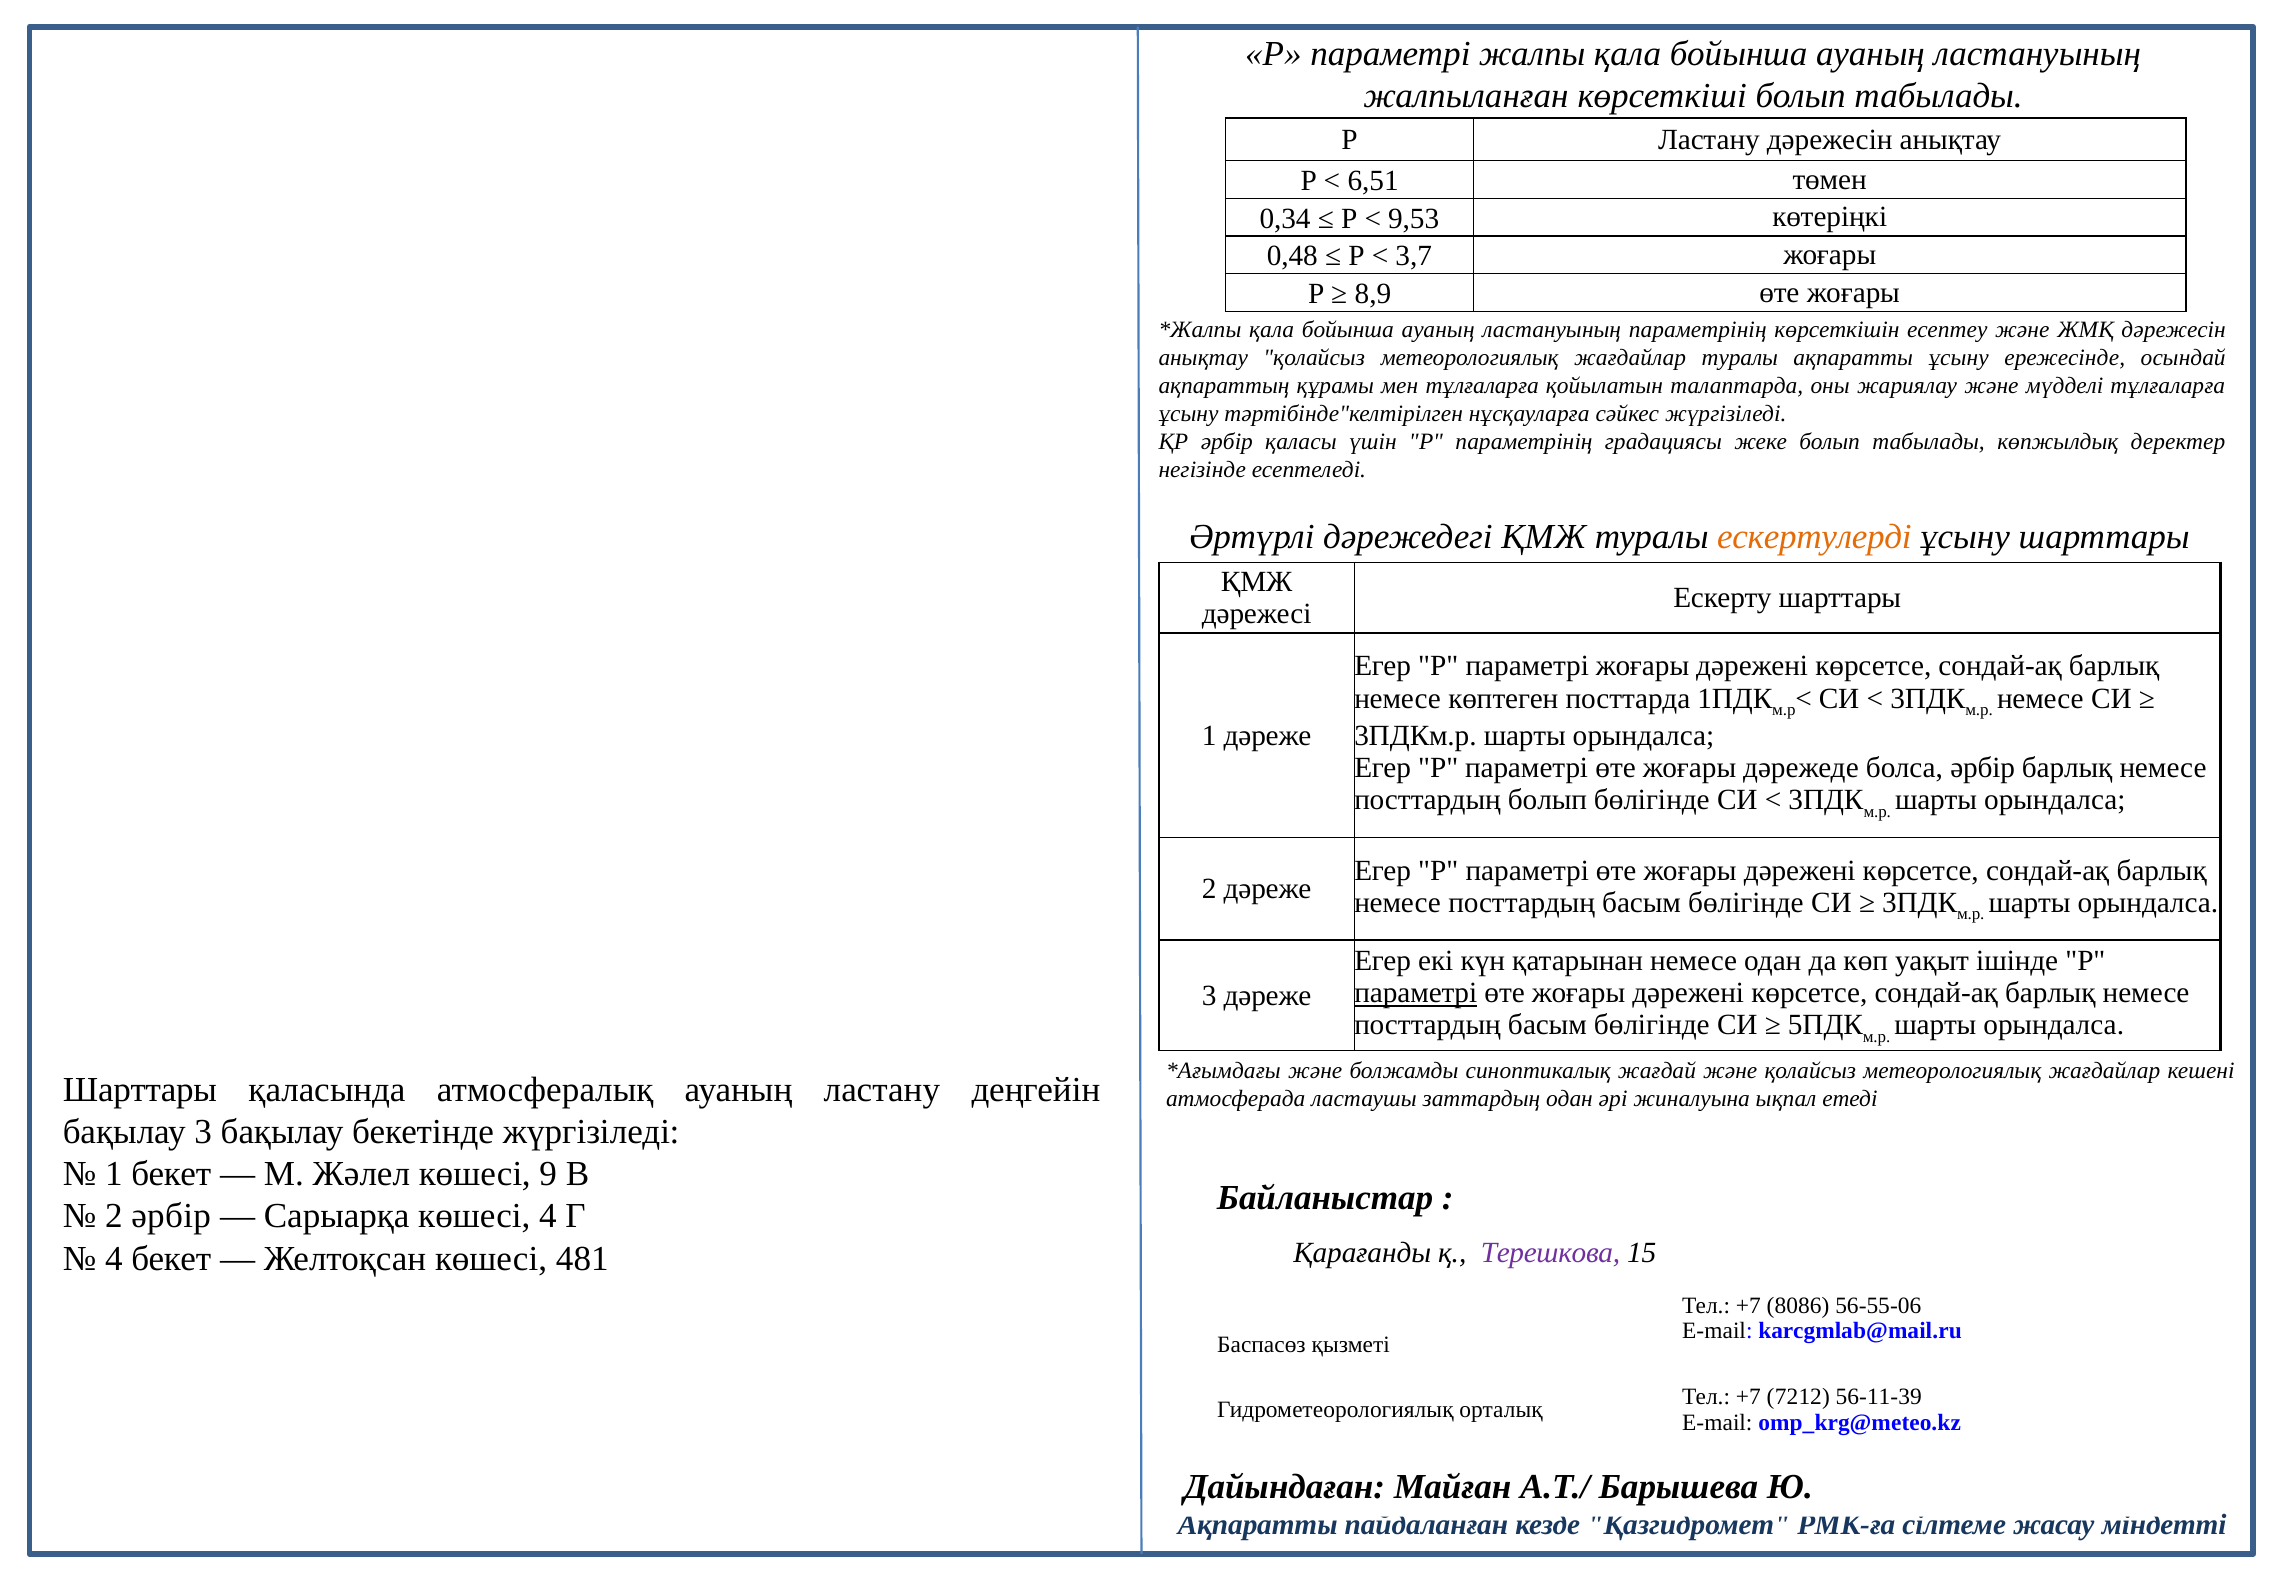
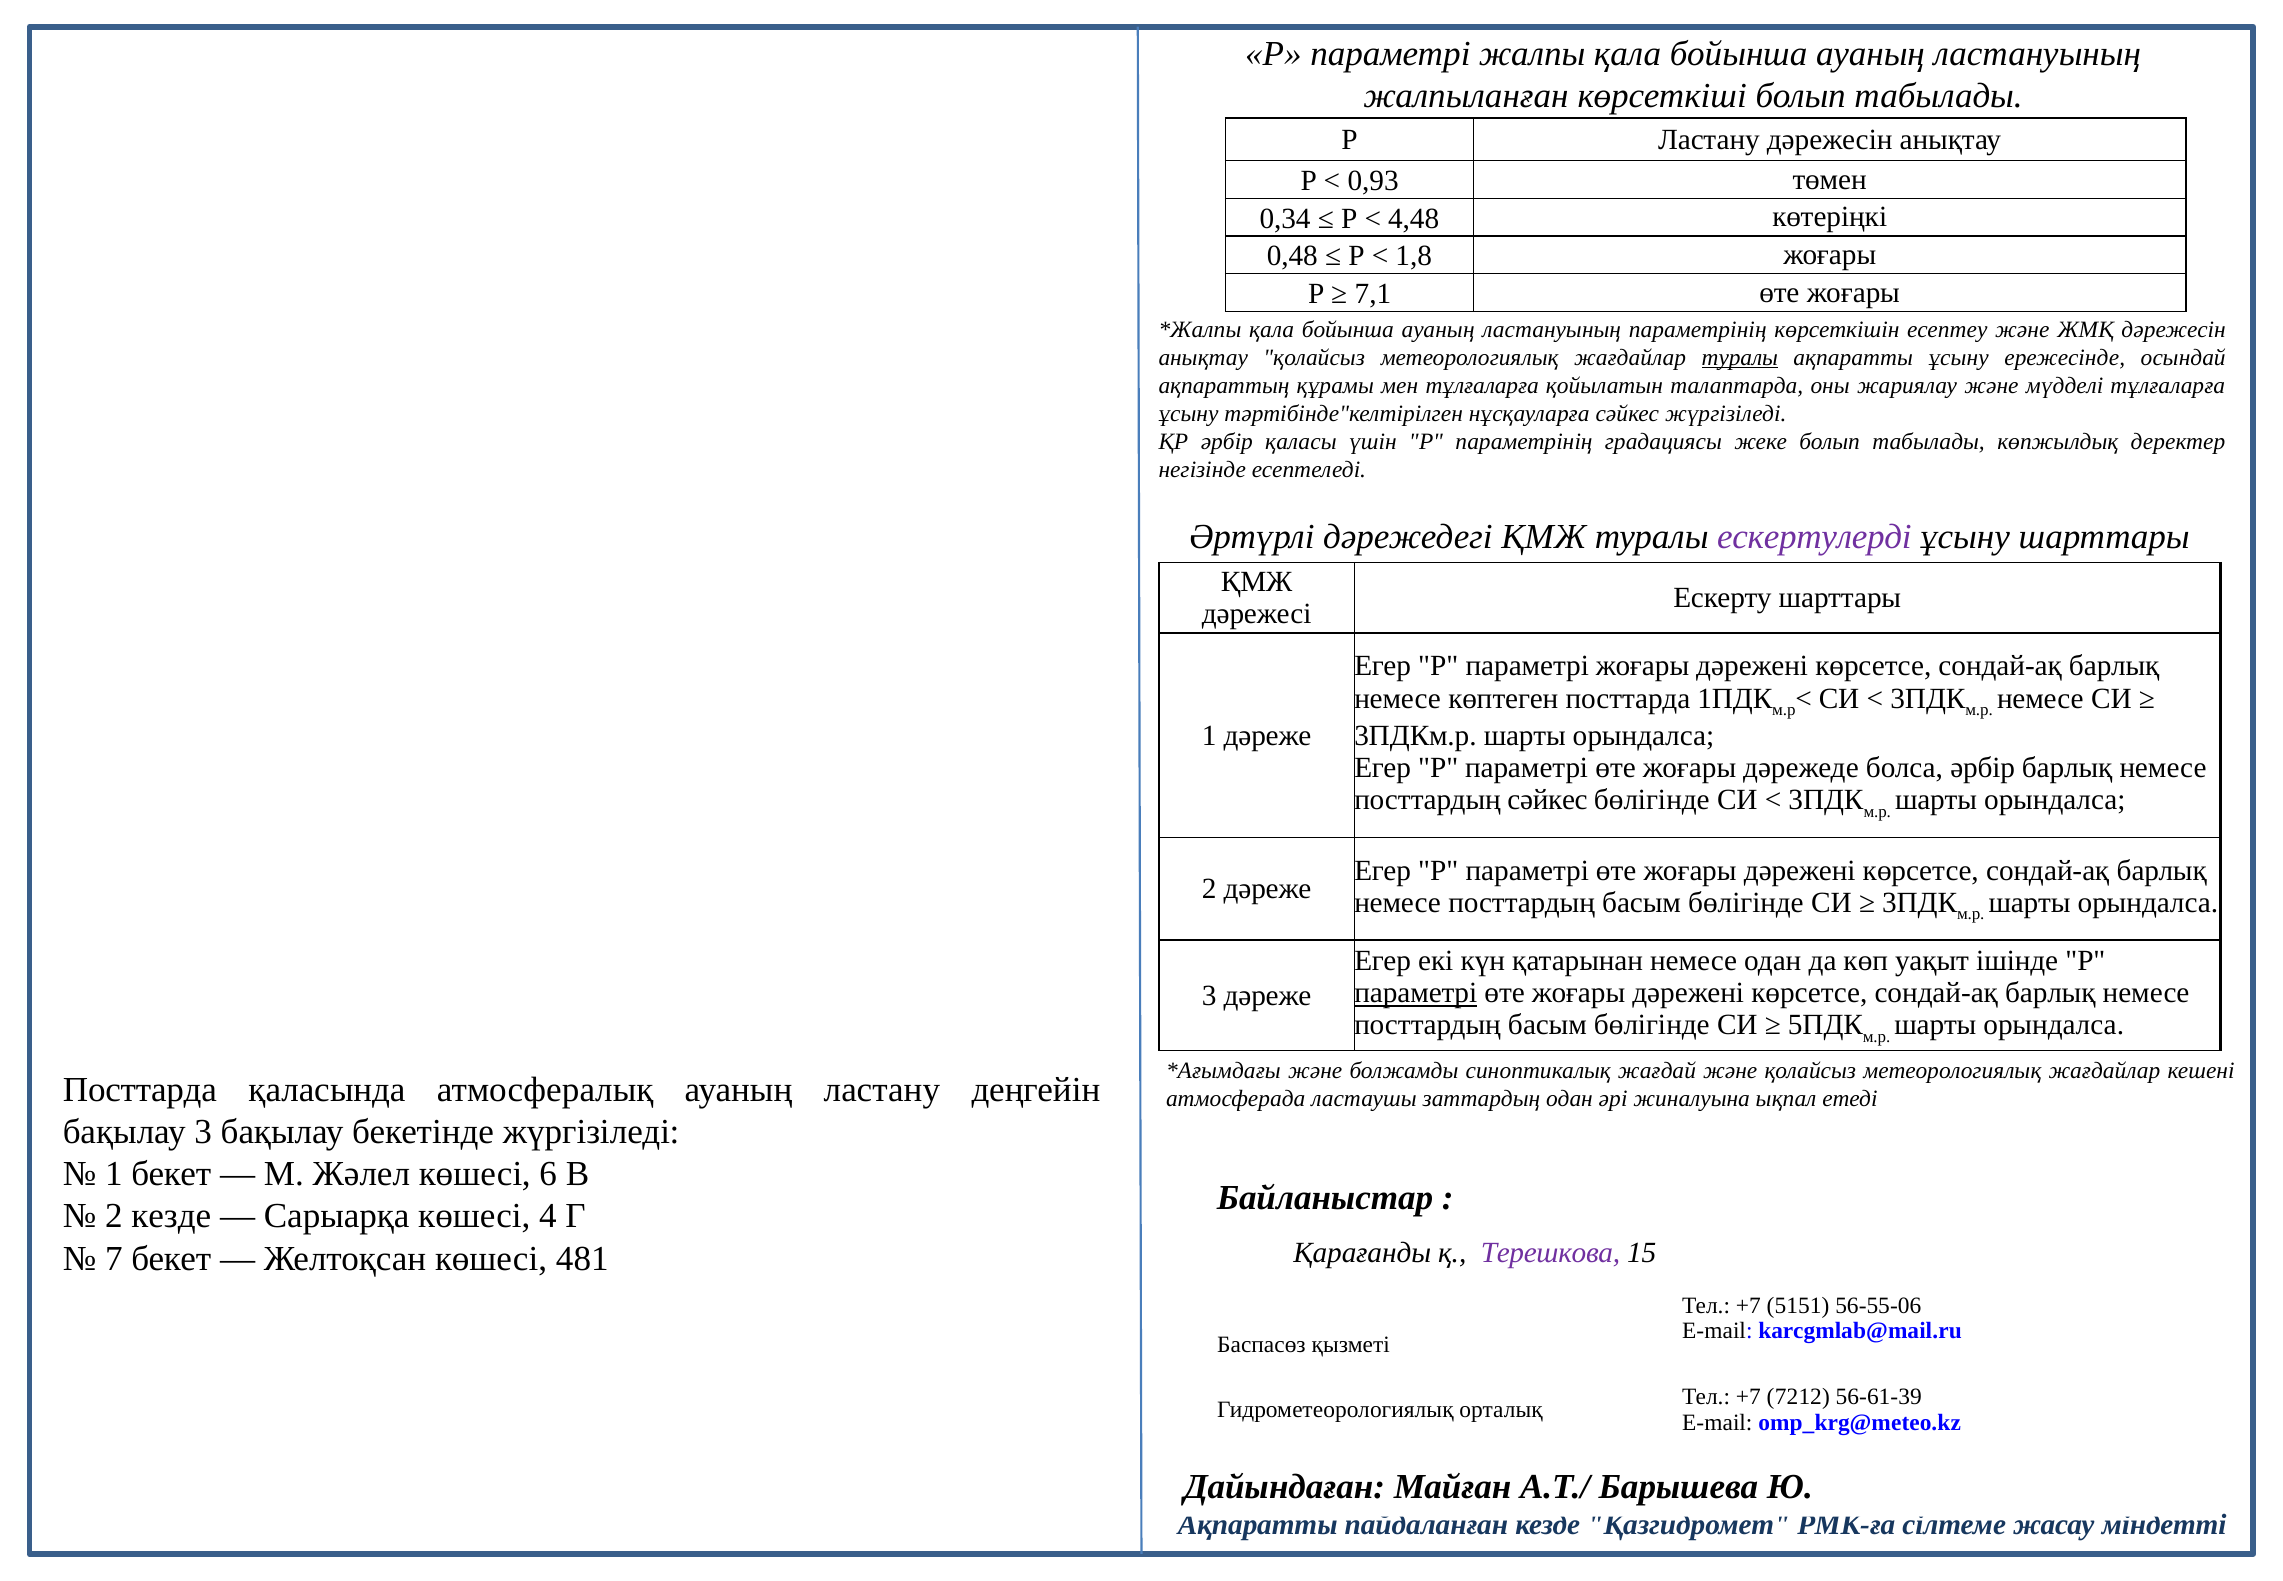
6,51: 6,51 -> 0,93
9,53: 9,53 -> 4,48
3,7: 3,7 -> 1,8
8,9: 8,9 -> 7,1
туралы at (1740, 357) underline: none -> present
ескертулерді colour: orange -> purple
посттардың болып: болып -> сәйкес
Шарттары at (140, 1090): Шарттары -> Посттарда
9: 9 -> 6
2 әрбір: әрбір -> кезде
4 at (114, 1258): 4 -> 7
8086: 8086 -> 5151
56-11-39: 56-11-39 -> 56-61-39
